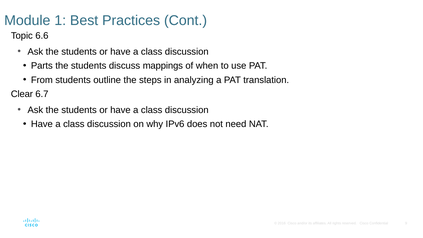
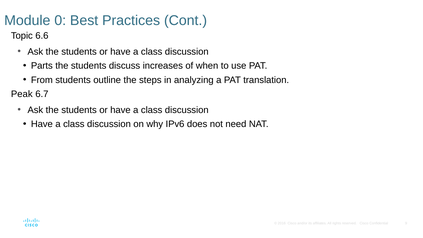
1: 1 -> 0
mappings: mappings -> increases
Clear: Clear -> Peak
